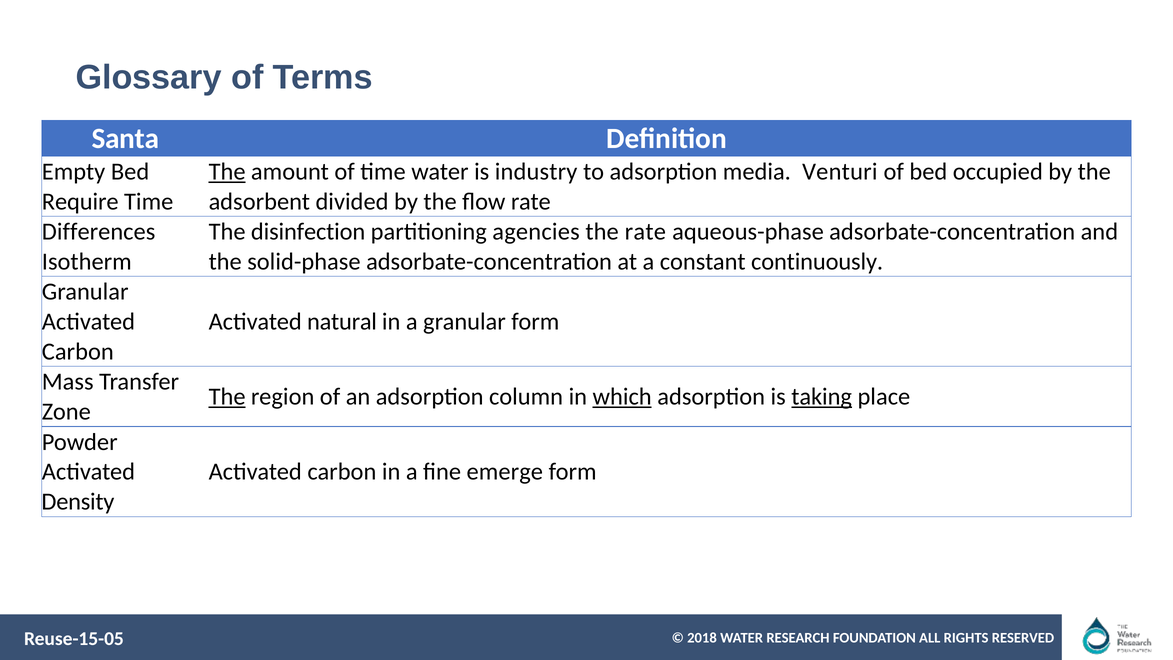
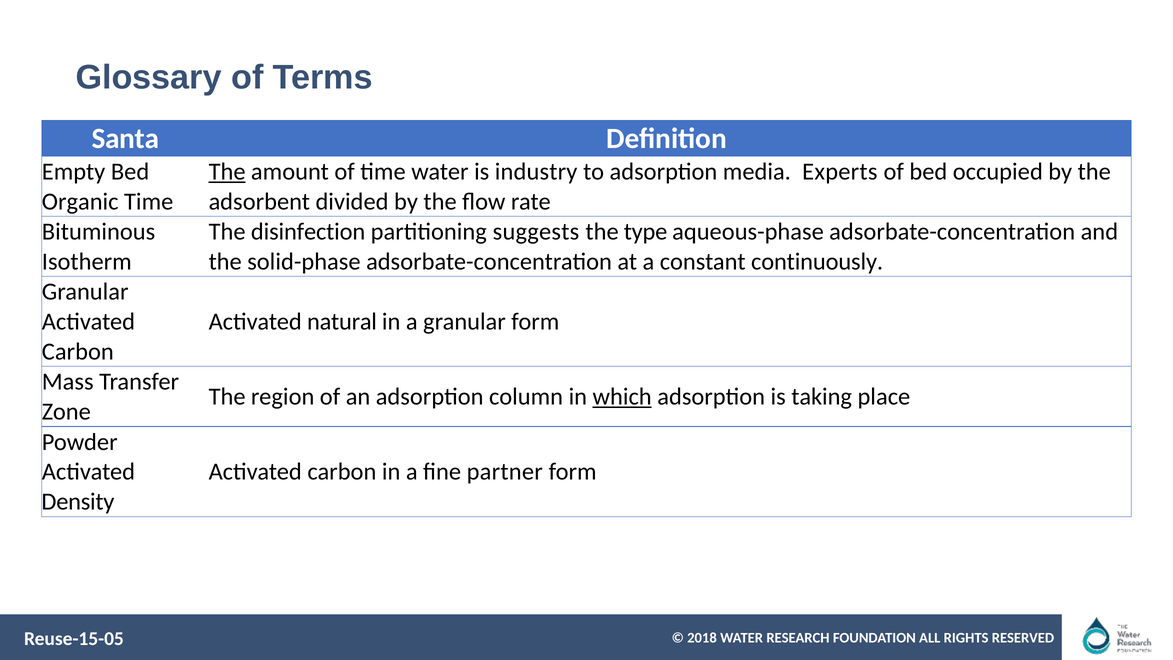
Venturi: Venturi -> Experts
Require: Require -> Organic
Differences: Differences -> Bituminous
agencies: agencies -> suggests
the rate: rate -> type
The at (227, 397) underline: present -> none
taking underline: present -> none
emerge: emerge -> partner
